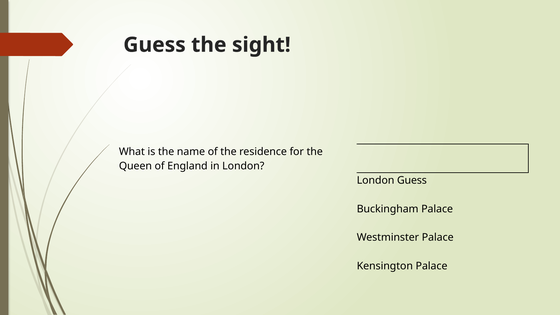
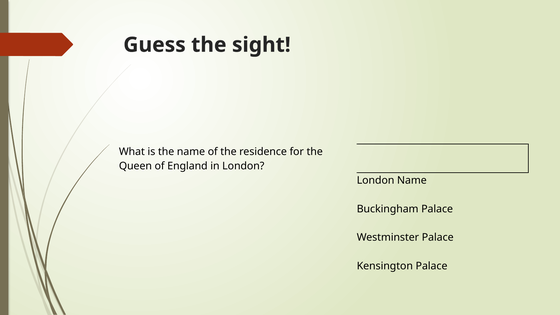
London Guess: Guess -> Name
